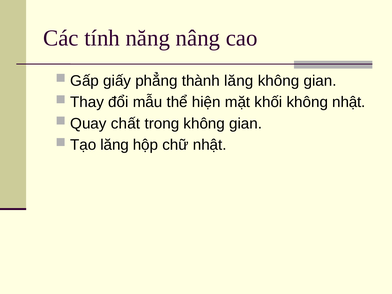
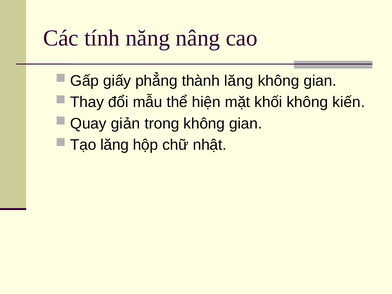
không nhật: nhật -> kiến
chất: chất -> giản
